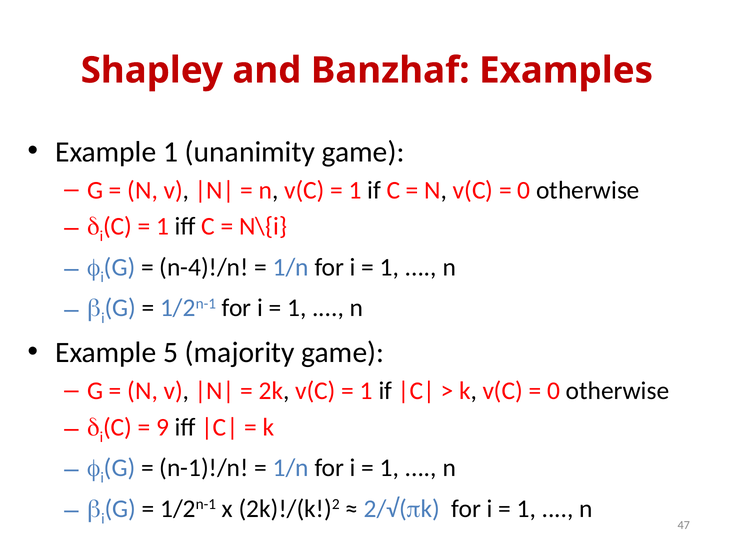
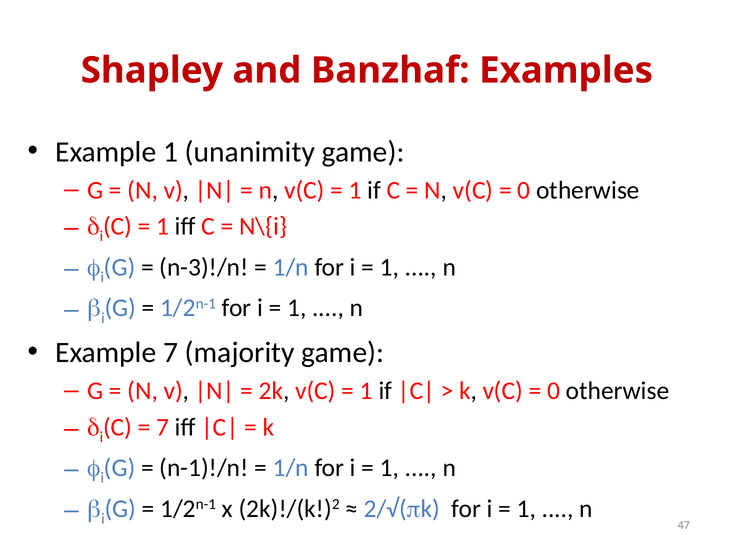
n-4)!/n: n-4)!/n -> n-3)!/n
Example 5: 5 -> 7
9 at (163, 428): 9 -> 7
